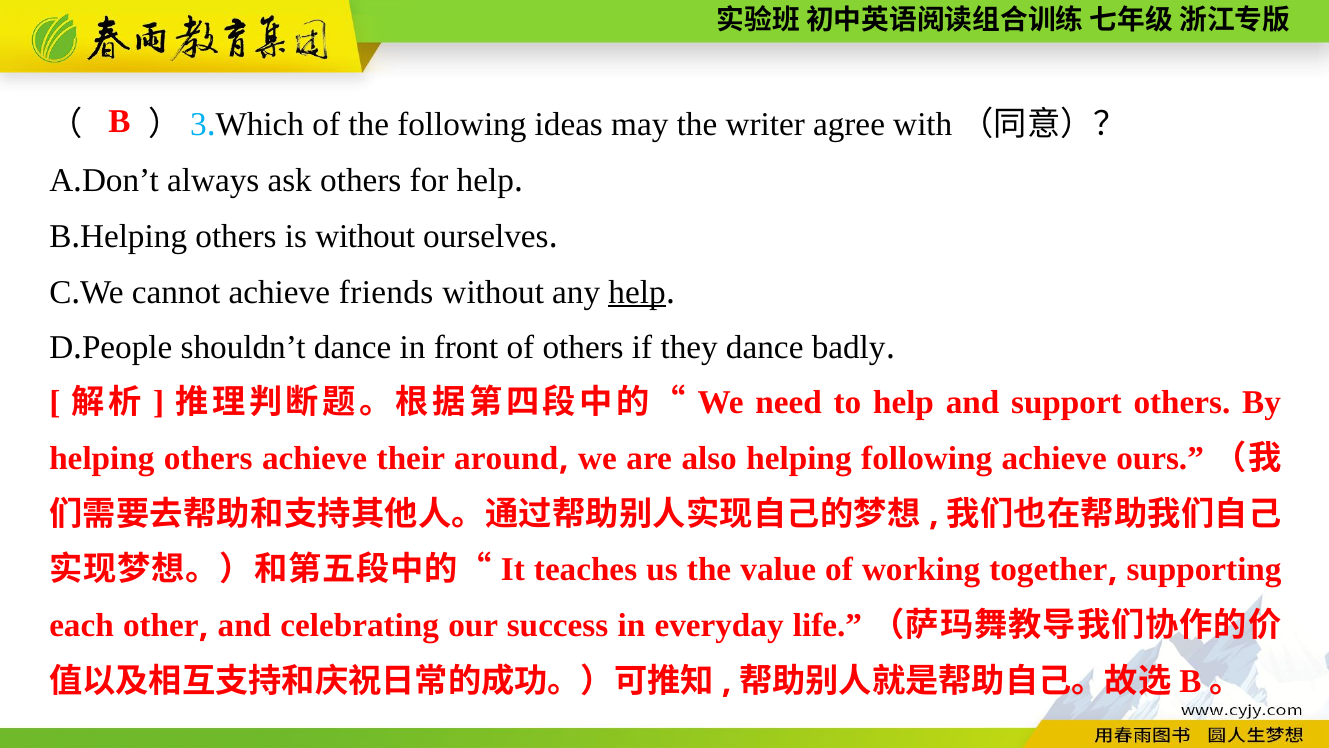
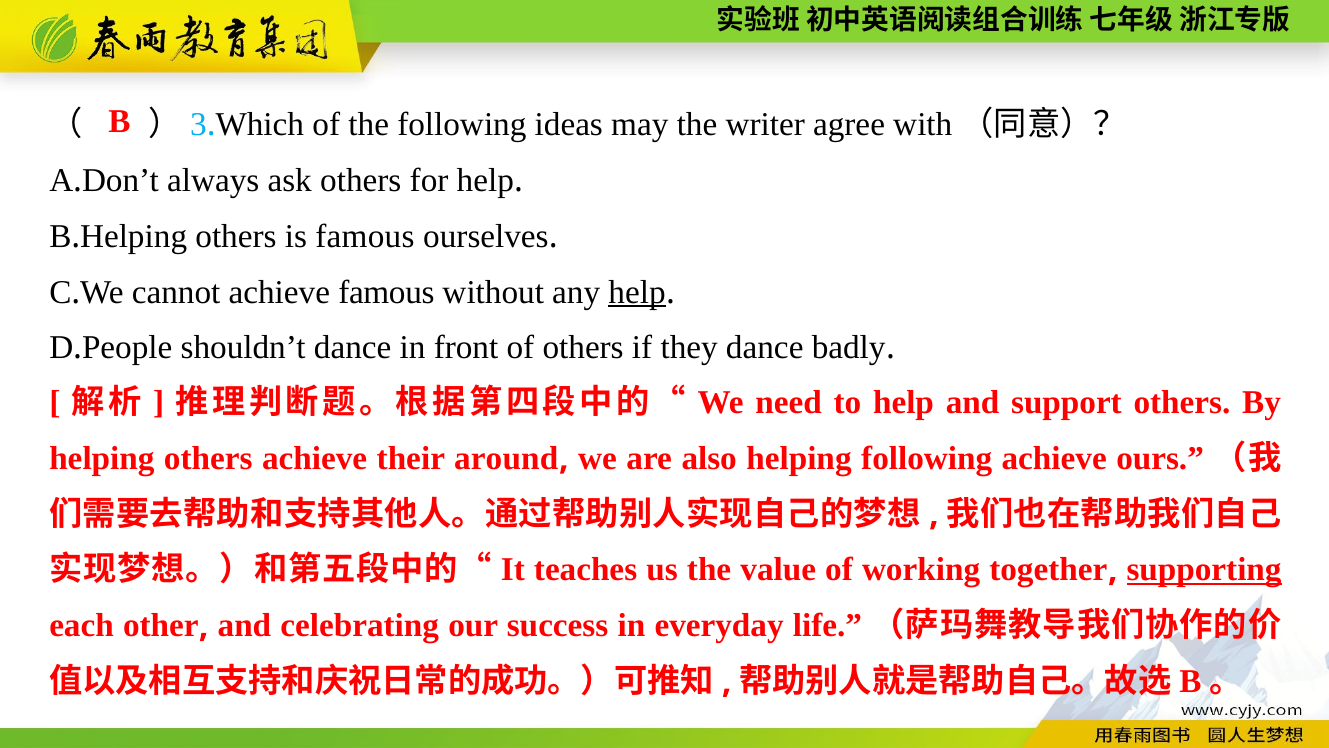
is without: without -> famous
achieve friends: friends -> famous
supporting underline: none -> present
